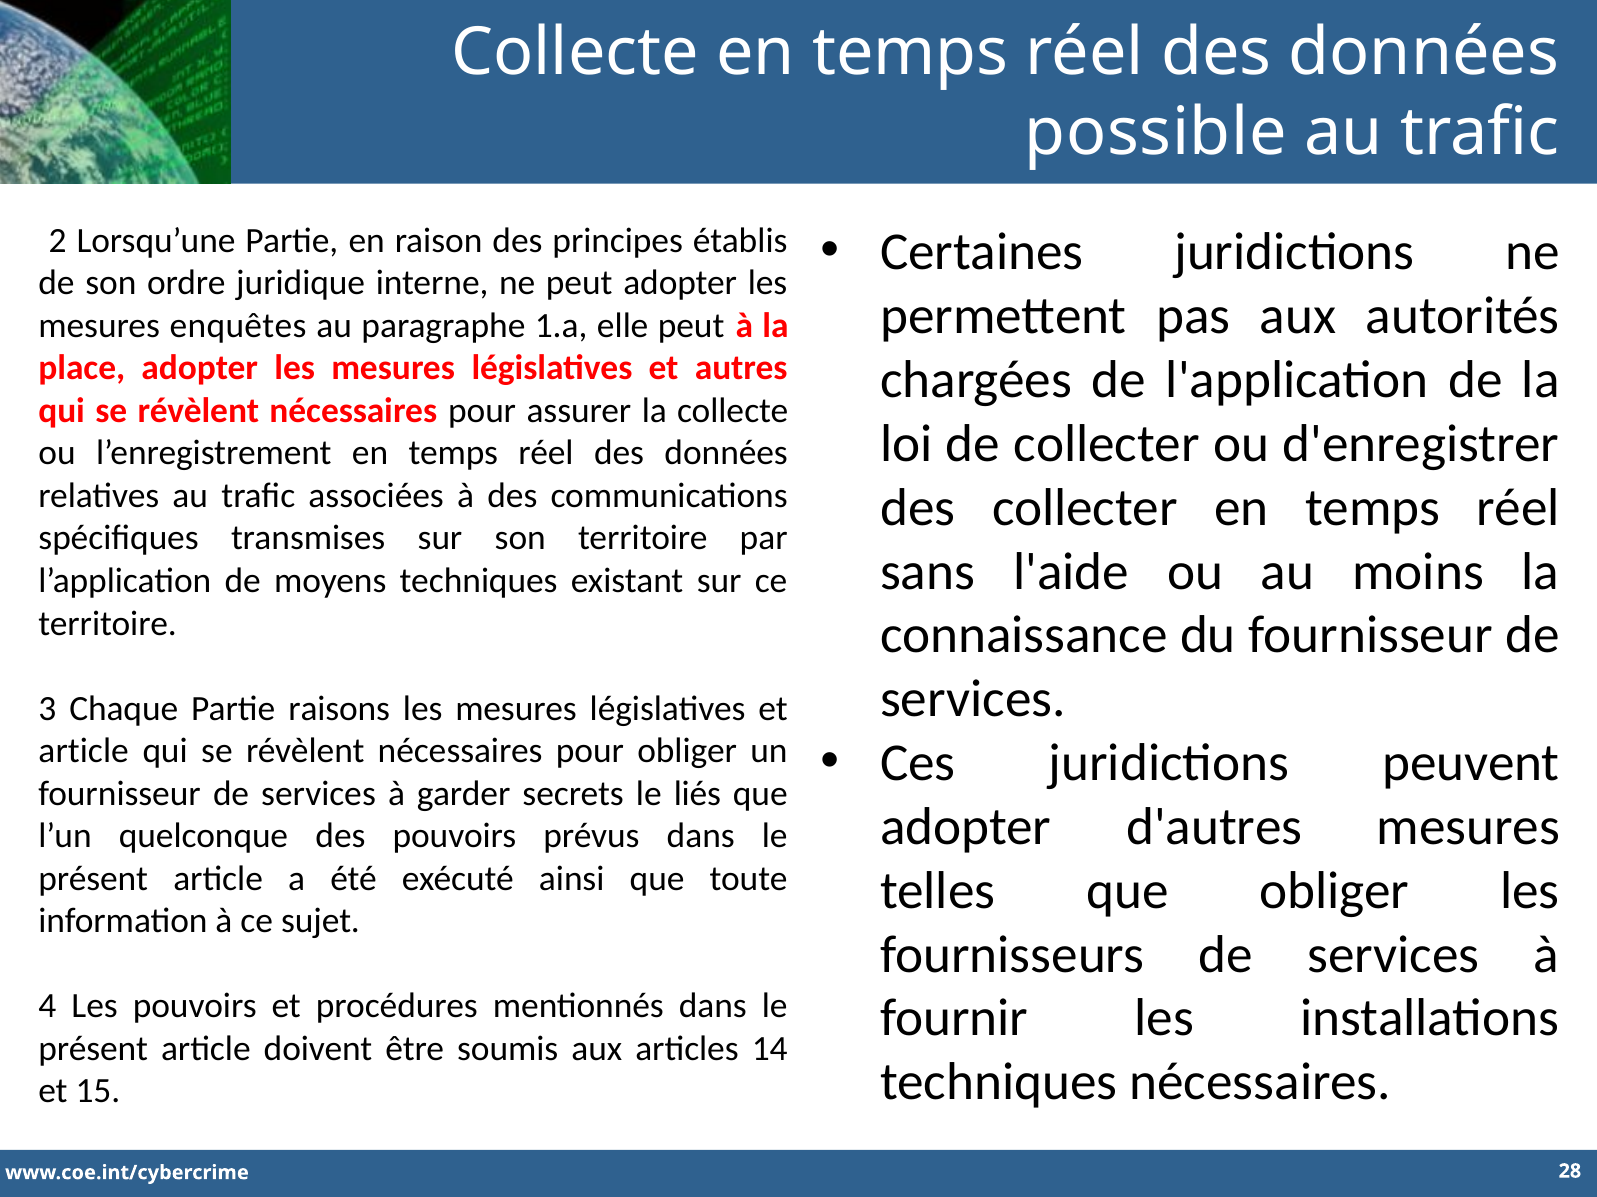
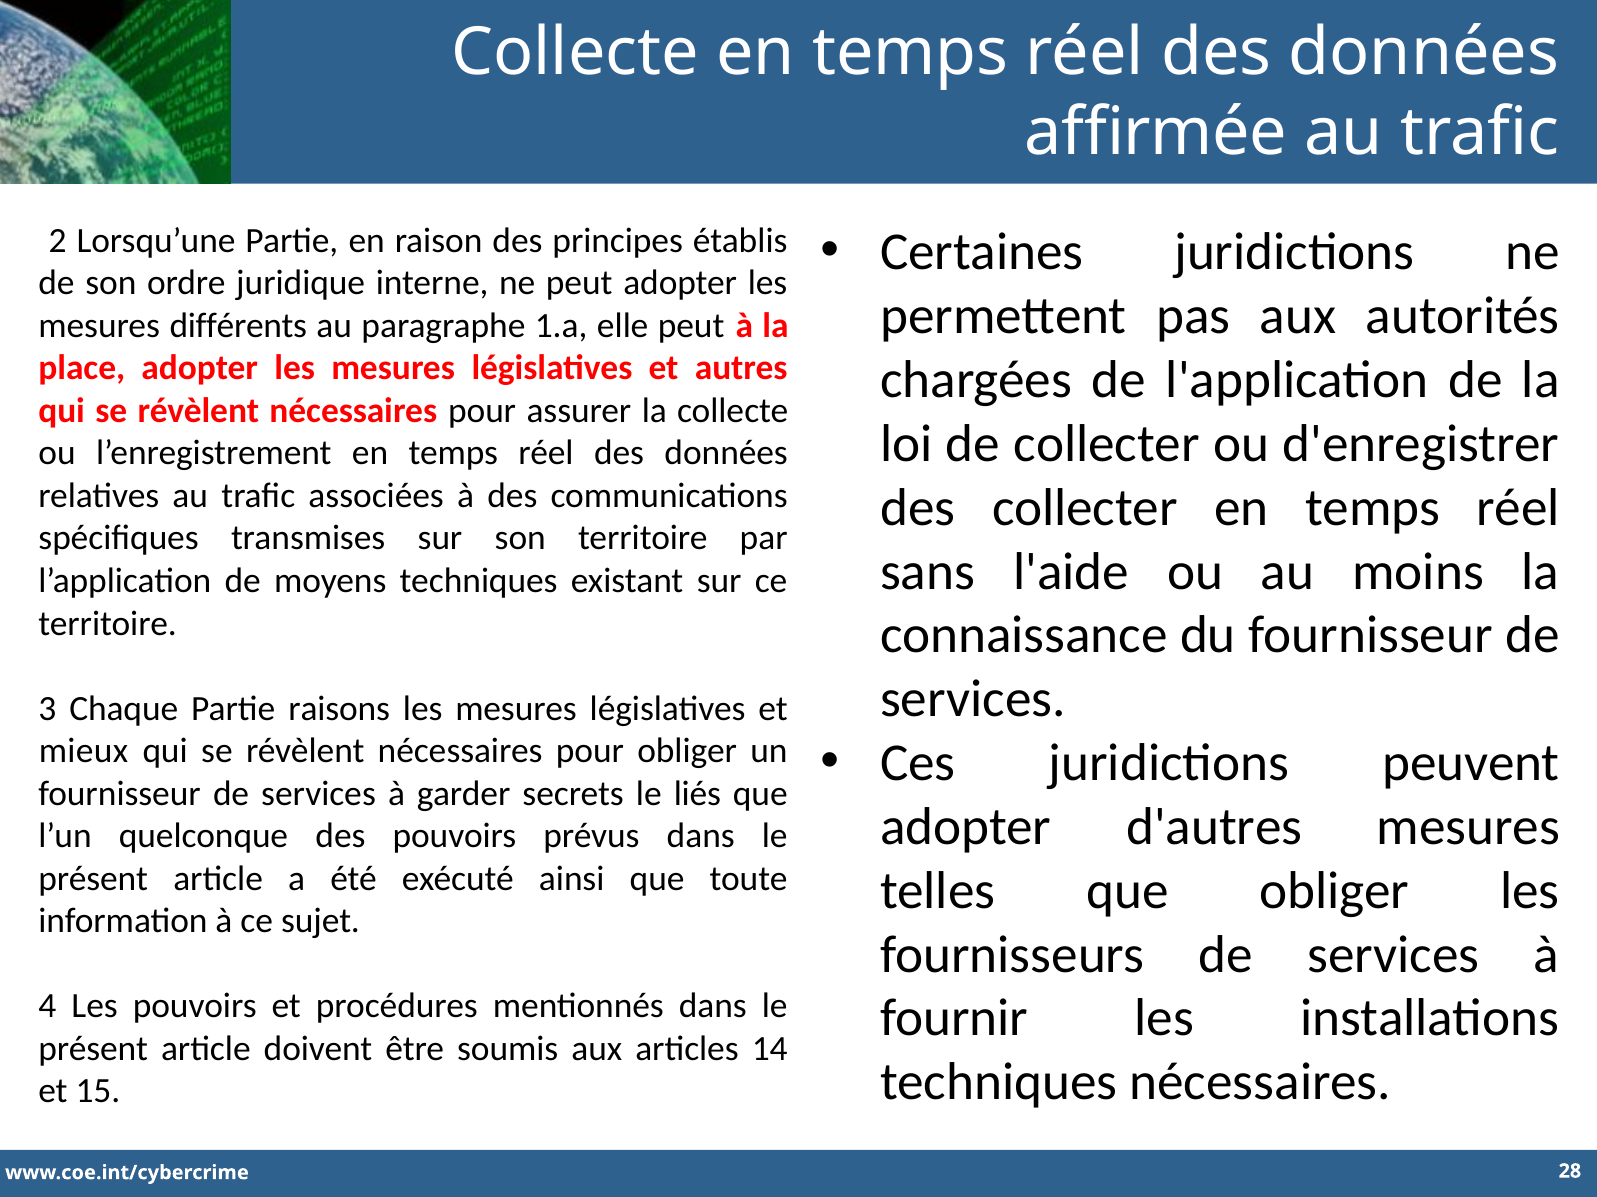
possible: possible -> affirmée
enquêtes: enquêtes -> différents
article at (84, 751): article -> mieux
